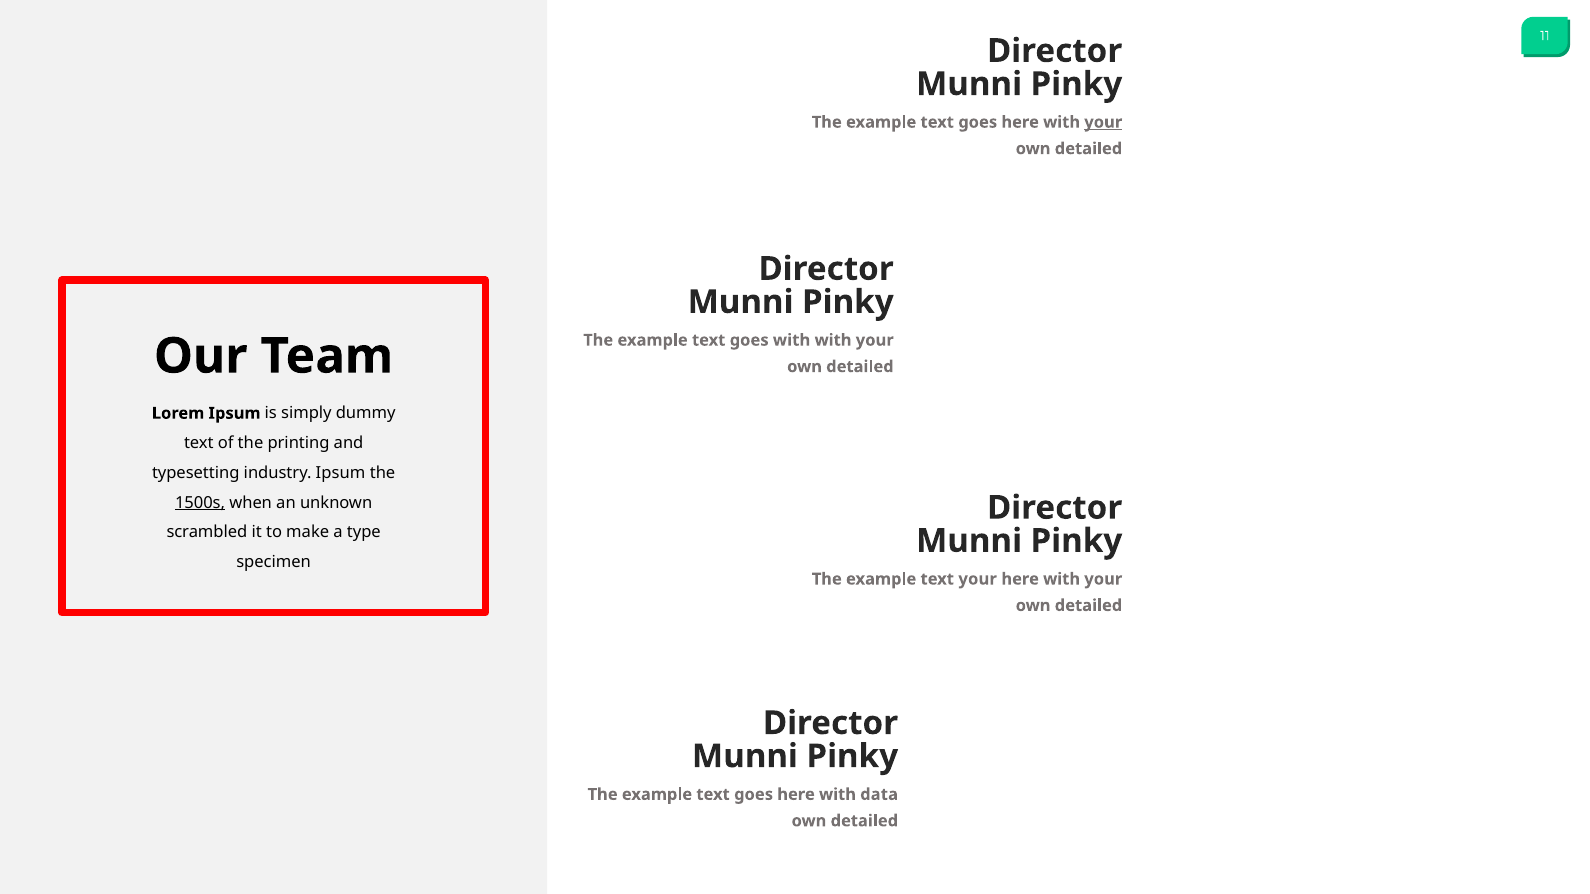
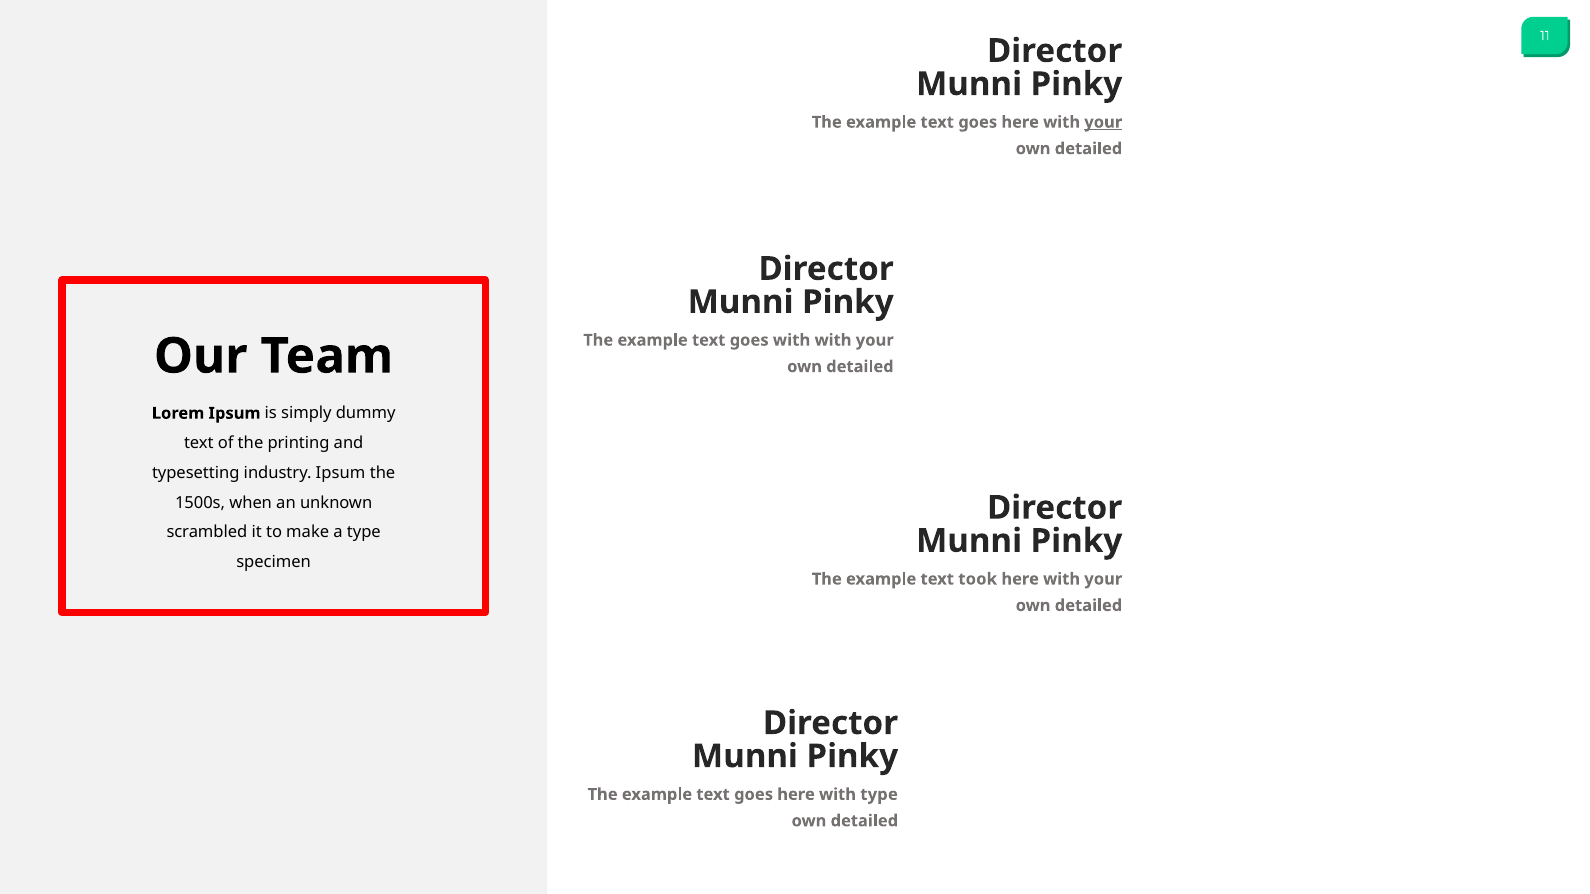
1500s underline: present -> none
text your: your -> took
with data: data -> type
